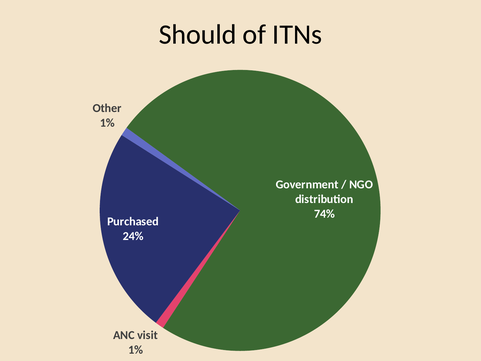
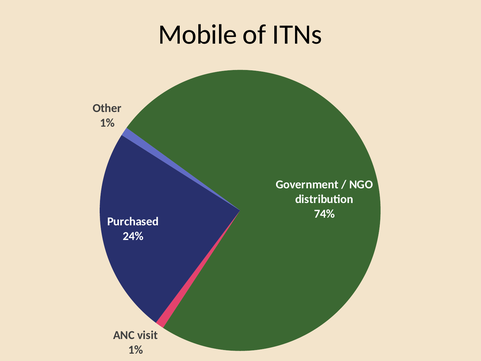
Should: Should -> Mobile
